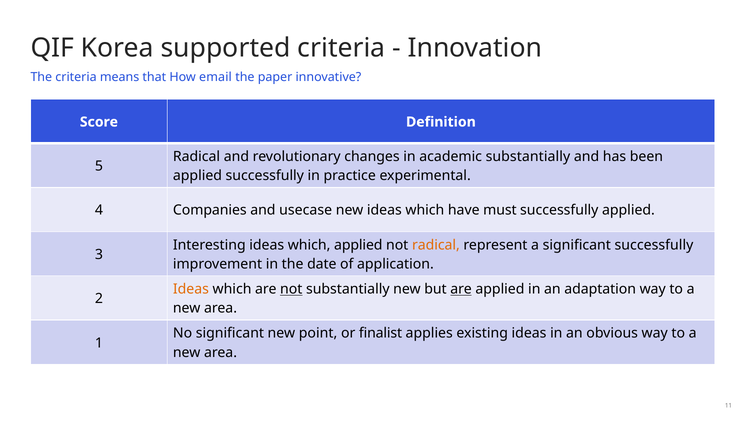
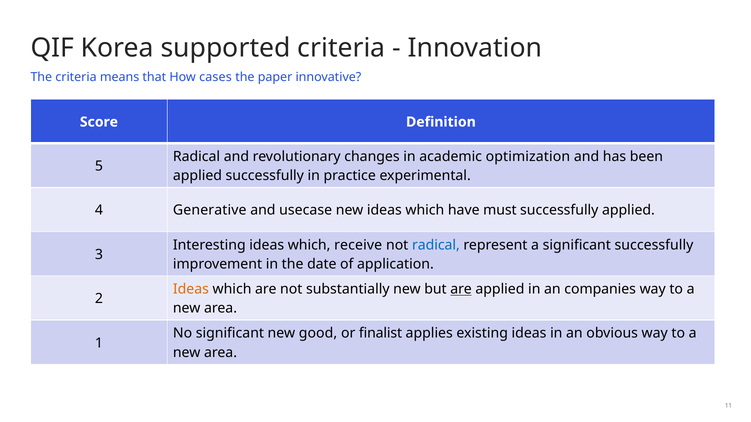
email: email -> cases
academic substantially: substantially -> optimization
Companies: Companies -> Generative
which applied: applied -> receive
radical at (436, 245) colour: orange -> blue
not at (291, 289) underline: present -> none
adaptation: adaptation -> companies
point: point -> good
